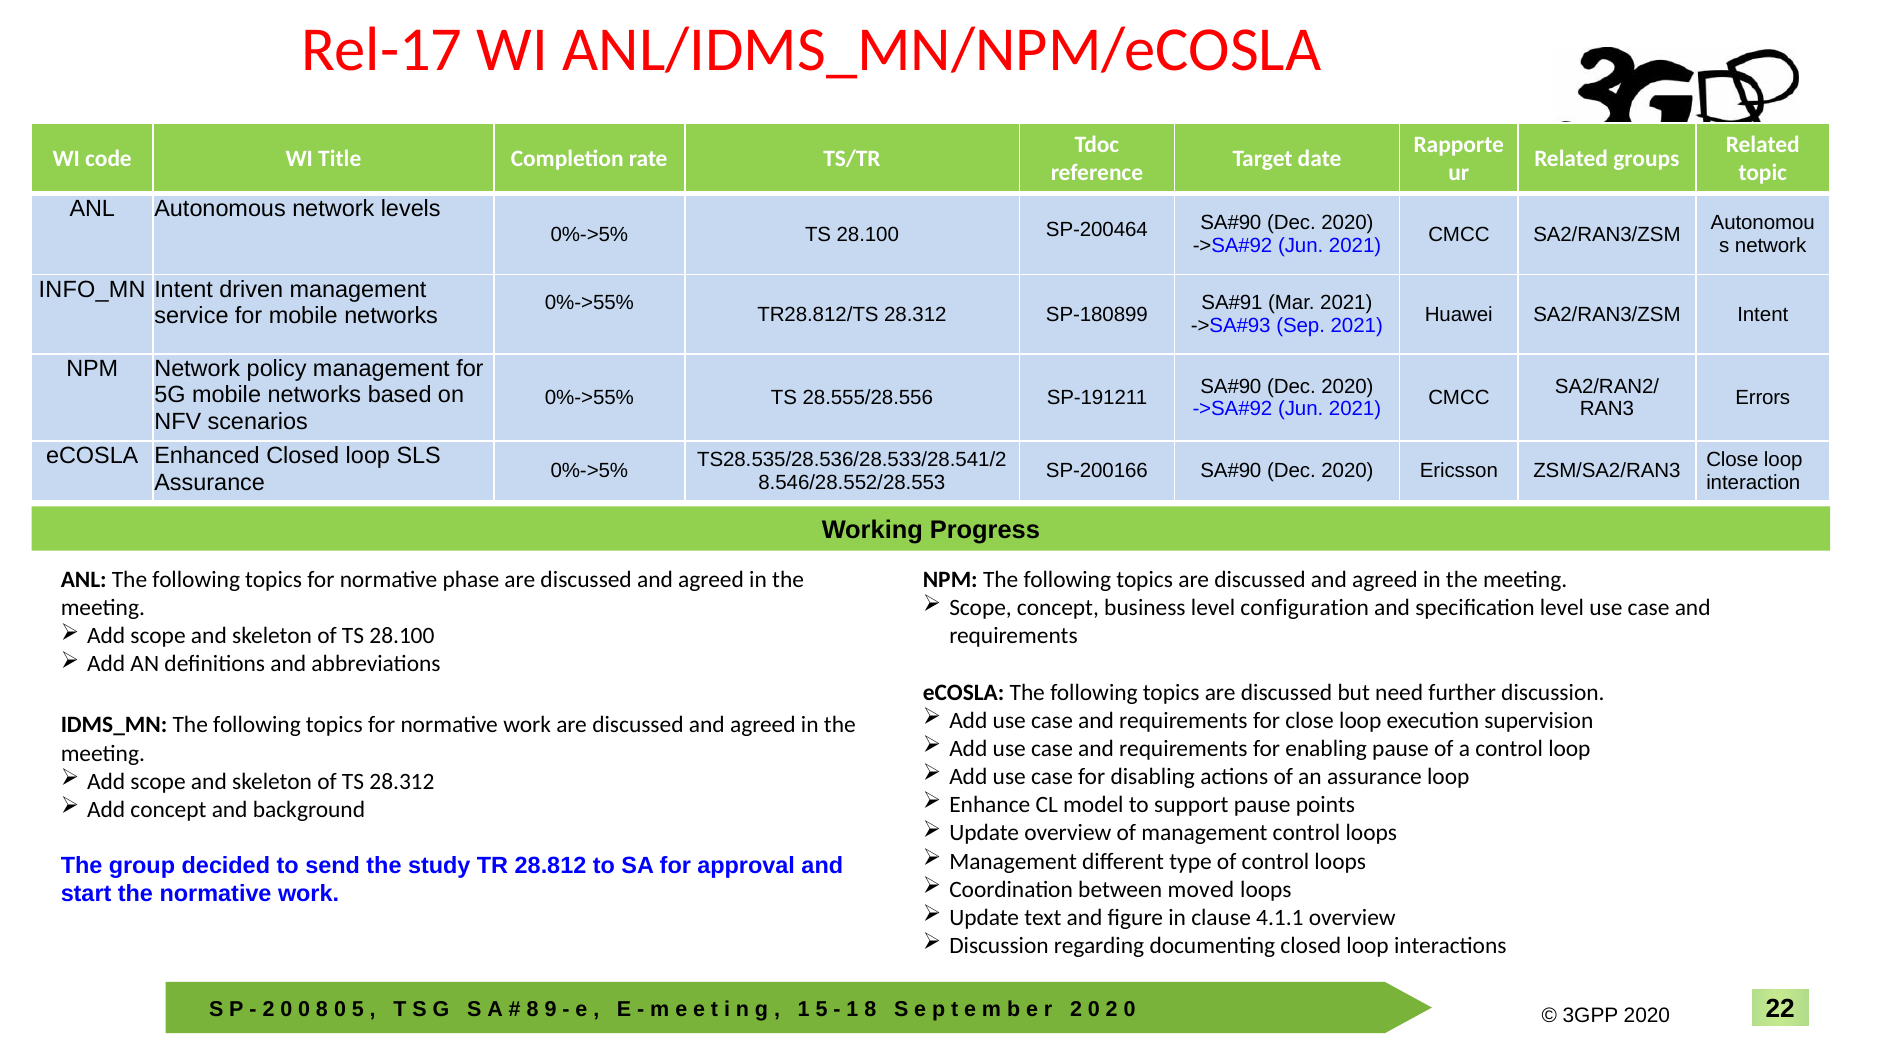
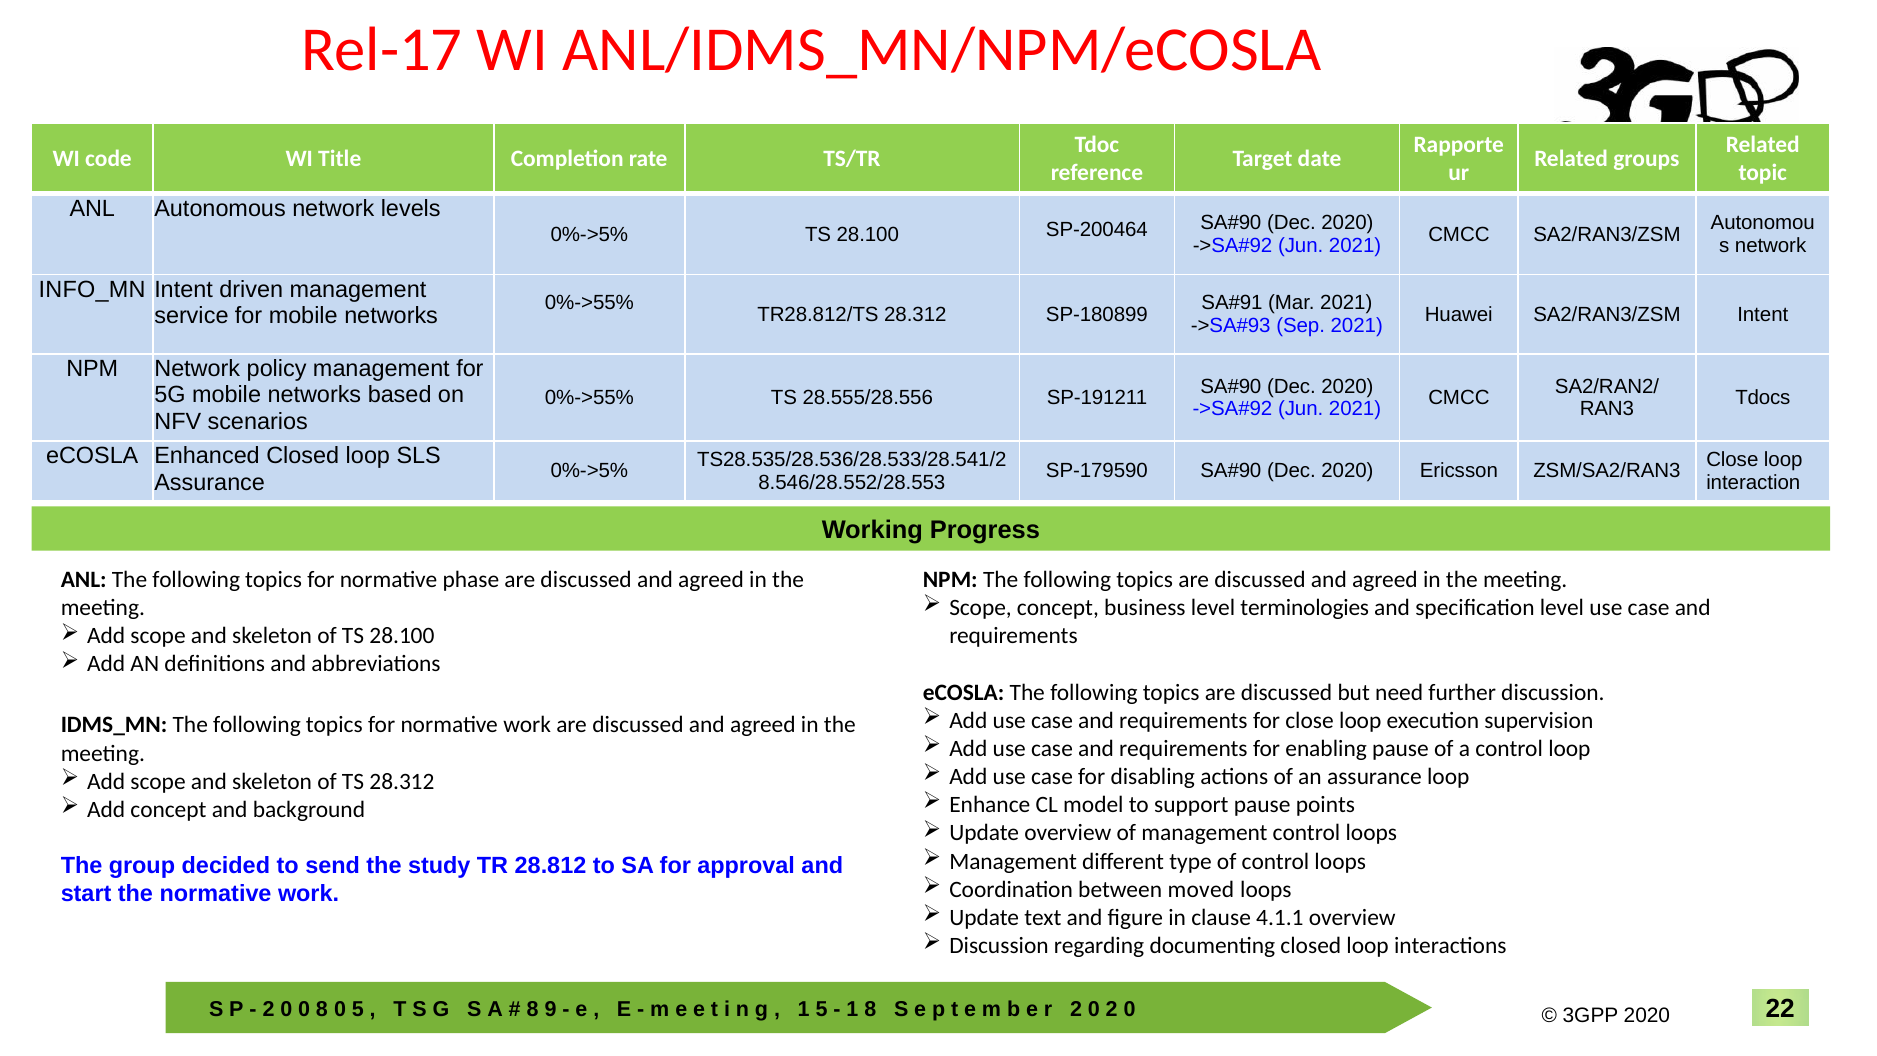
Errors: Errors -> Tdocs
SP-200166: SP-200166 -> SP-179590
configuration: configuration -> terminologies
